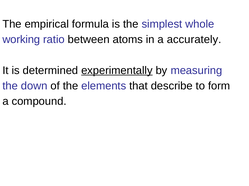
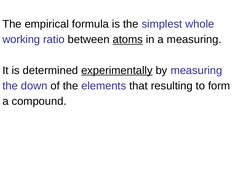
atoms underline: none -> present
a accurately: accurately -> measuring
describe: describe -> resulting
